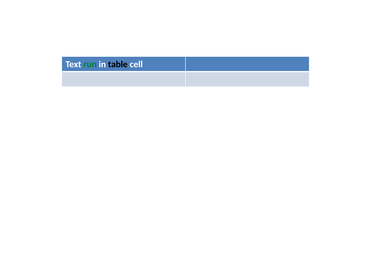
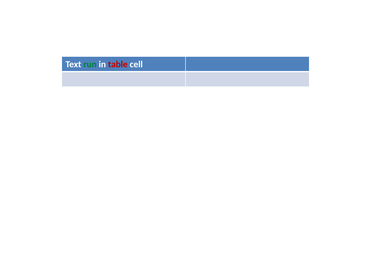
table colour: black -> red
